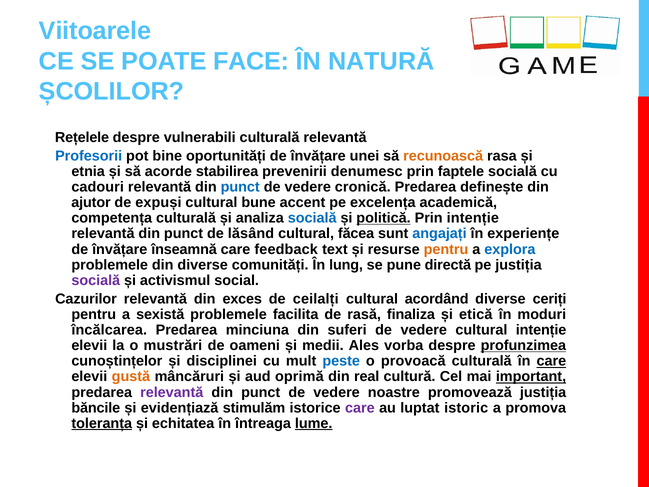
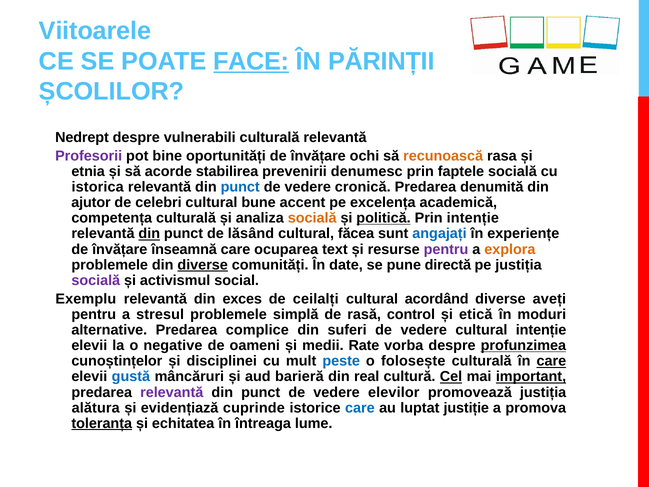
FACE underline: none -> present
NATURĂ: NATURĂ -> PĂRINȚII
Rețelele: Rețelele -> Nedrept
Profesorii colour: blue -> purple
unei: unei -> ochi
cadouri: cadouri -> istorica
definește: definește -> denumită
expuși: expuși -> celebri
socială at (312, 218) colour: blue -> orange
din at (149, 234) underline: none -> present
feedback: feedback -> ocuparea
pentru at (446, 249) colour: orange -> purple
explora colour: blue -> orange
diverse at (203, 265) underline: none -> present
lung: lung -> date
Cazurilor: Cazurilor -> Exemplu
ceriți: ceriți -> aveți
sexistă: sexistă -> stresul
facilita: facilita -> simplă
finaliza: finaliza -> control
încălcarea: încălcarea -> alternative
minciuna: minciuna -> complice
mustrări: mustrări -> negative
Ales: Ales -> Rate
provoacă: provoacă -> folosește
gustă colour: orange -> blue
oprimă: oprimă -> barieră
Cel underline: none -> present
noastre: noastre -> elevilor
băncile: băncile -> alătura
stimulăm: stimulăm -> cuprinde
care at (360, 408) colour: purple -> blue
istoric: istoric -> justiție
lume underline: present -> none
